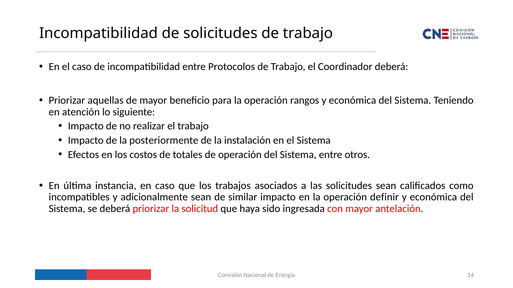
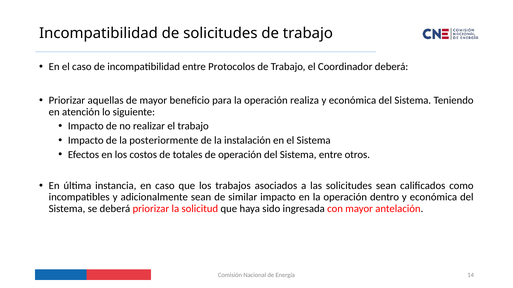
rangos: rangos -> realiza
definir: definir -> dentro
